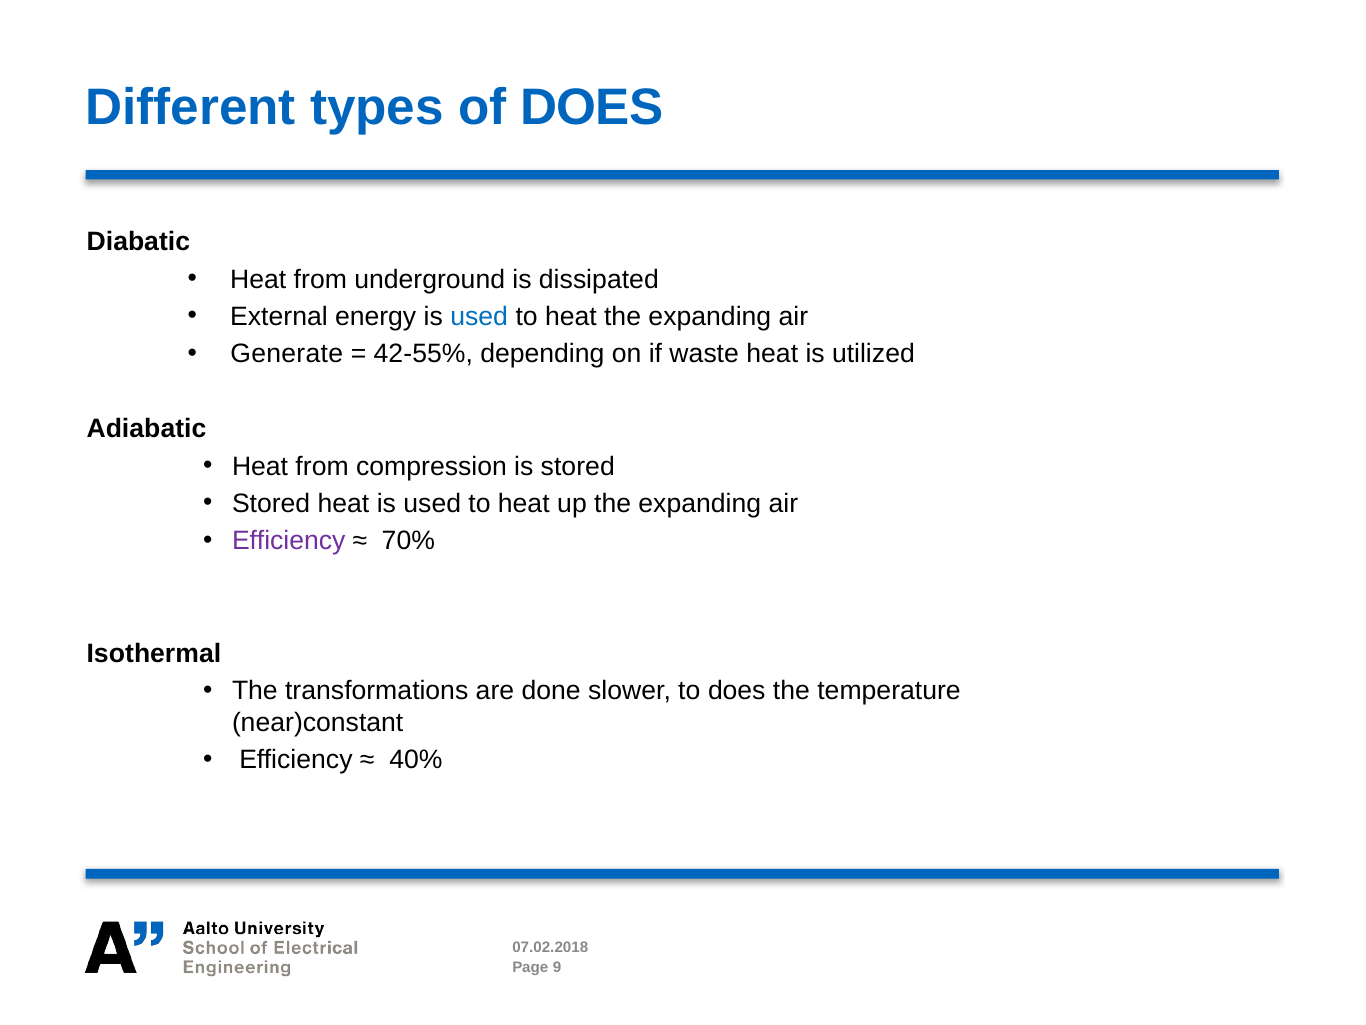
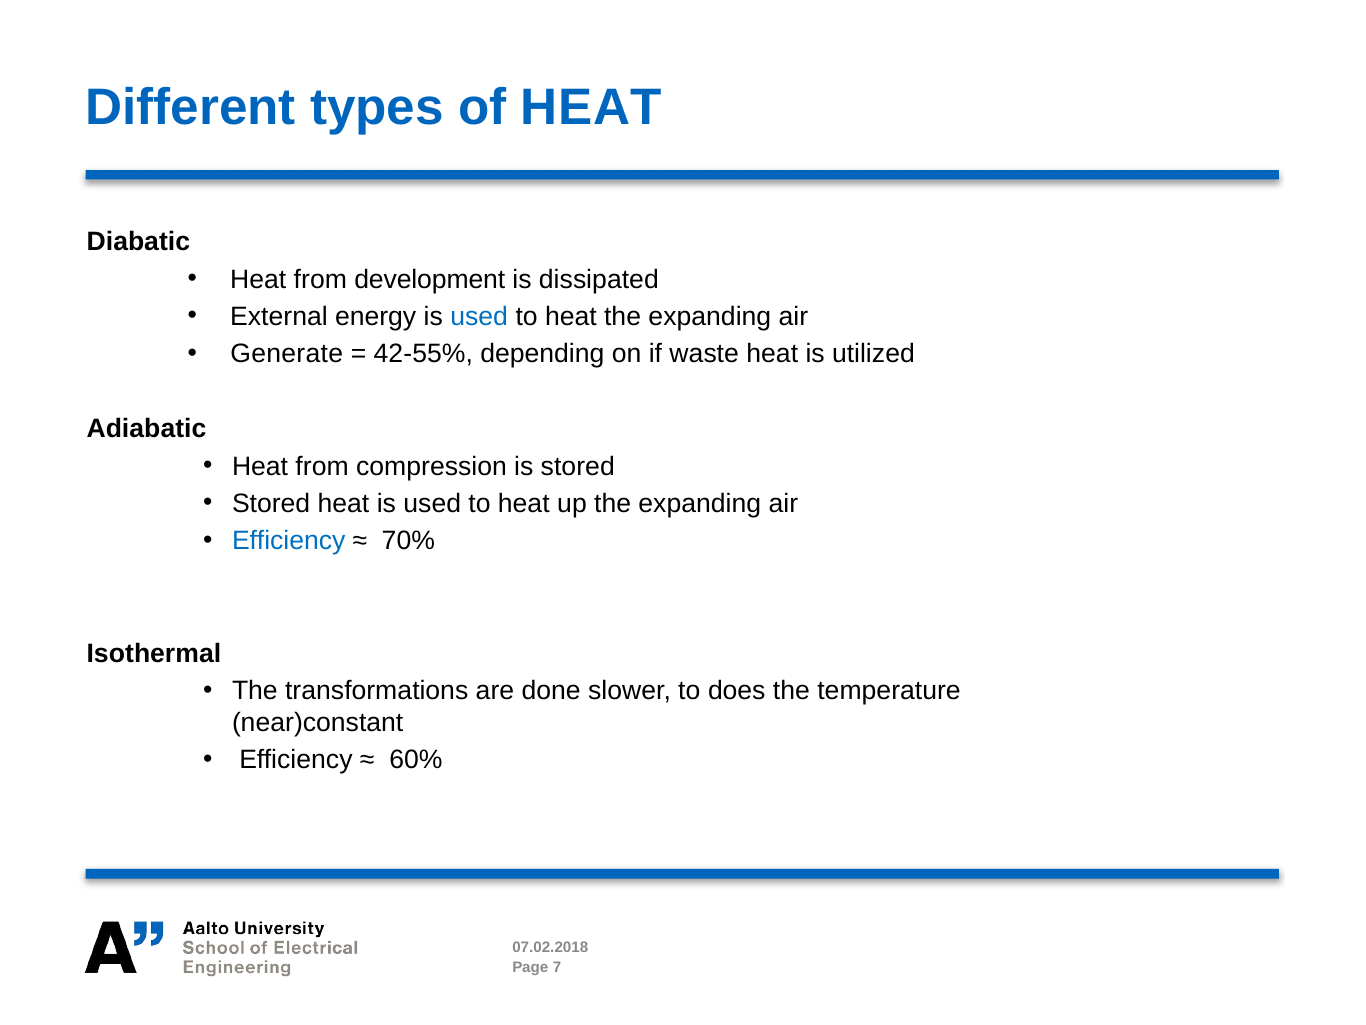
of DOES: DOES -> HEAT
underground: underground -> development
Efficiency at (289, 541) colour: purple -> blue
40%: 40% -> 60%
9: 9 -> 7
